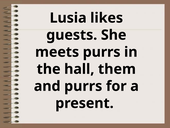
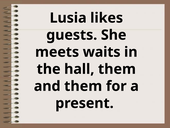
meets purrs: purrs -> waits
and purrs: purrs -> them
